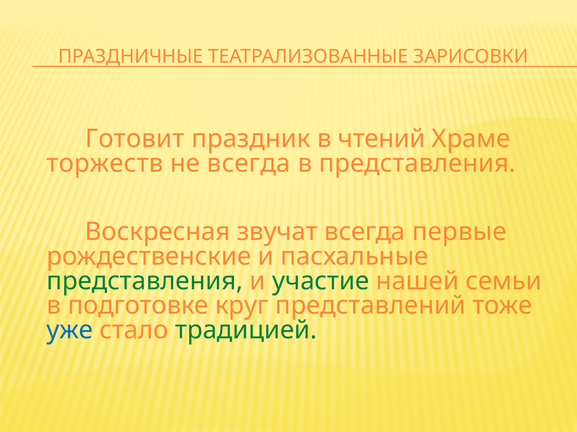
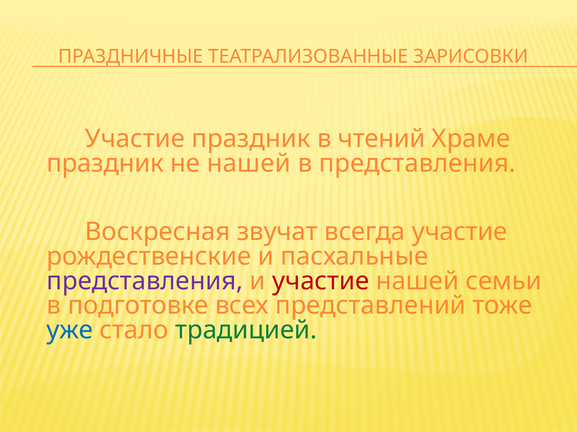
Готовит at (135, 139): Готовит -> Участие
торжеств at (105, 164): торжеств -> праздник
не всегда: всегда -> нашей
всегда первые: первые -> участие
представления at (145, 281) colour: green -> purple
участие at (321, 281) colour: green -> red
круг: круг -> всех
